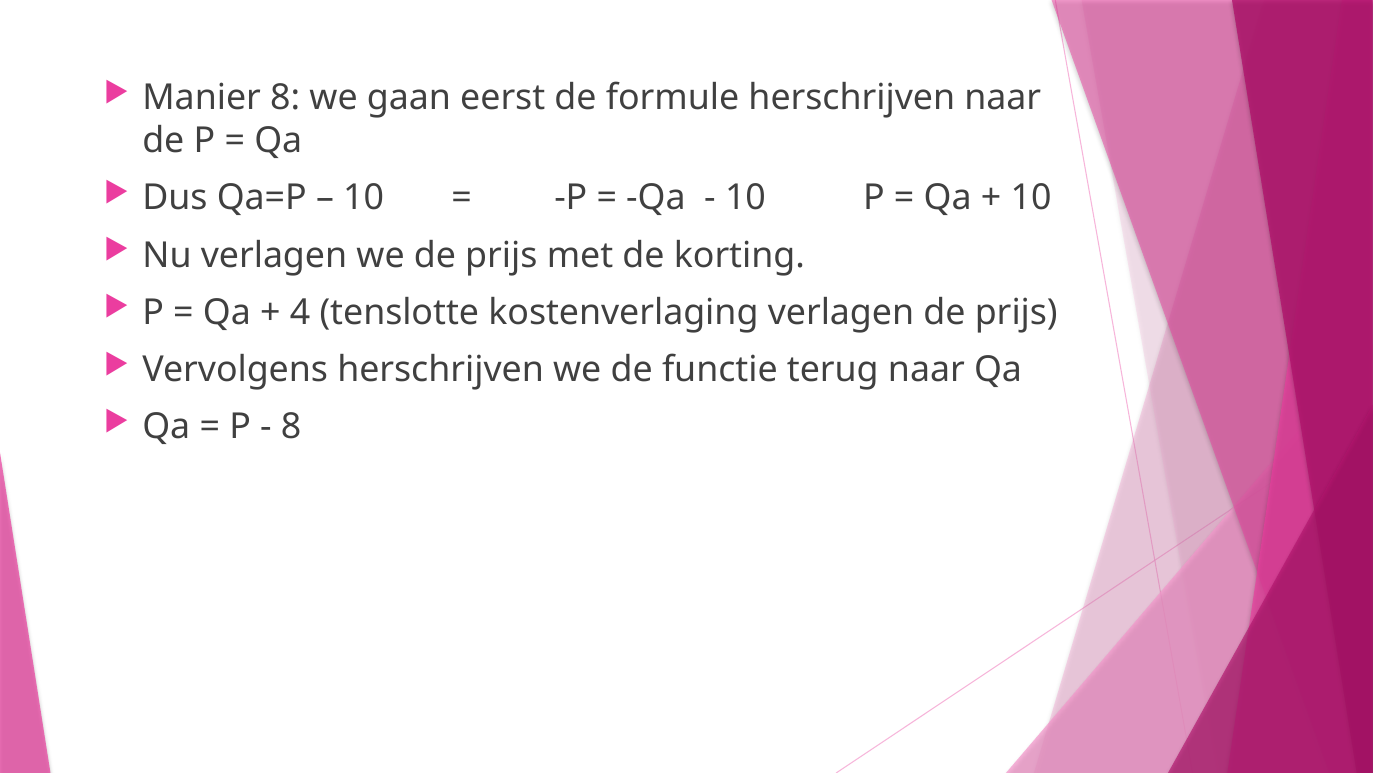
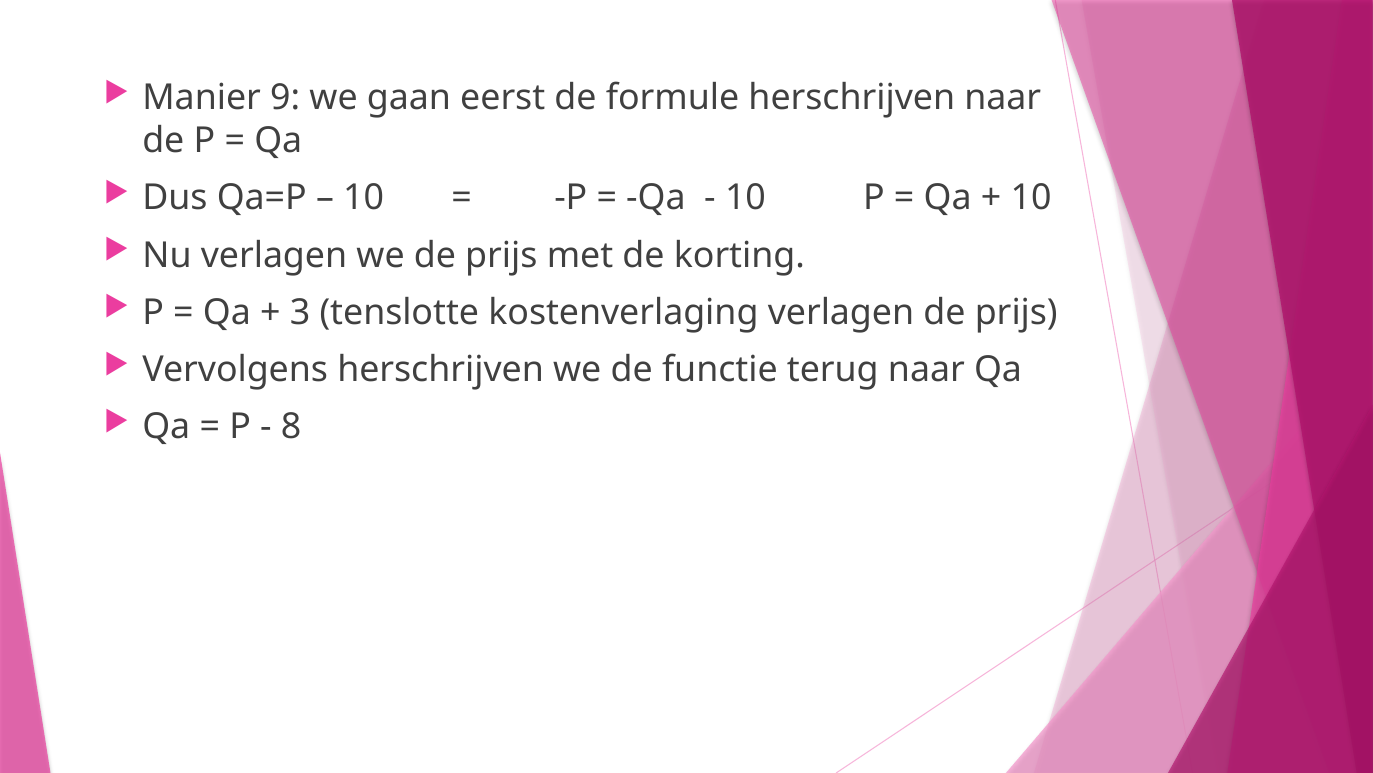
Manier 8: 8 -> 9
4: 4 -> 3
